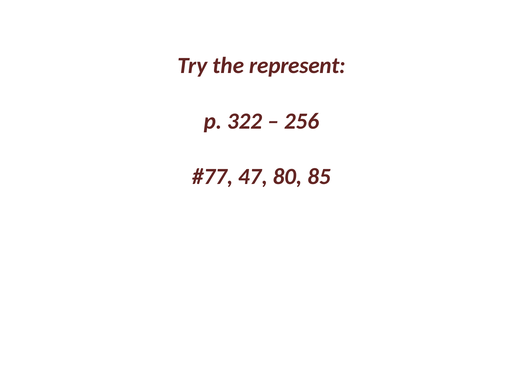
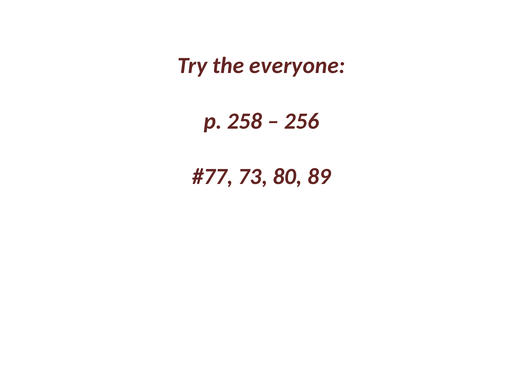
represent: represent -> everyone
322: 322 -> 258
47: 47 -> 73
85: 85 -> 89
